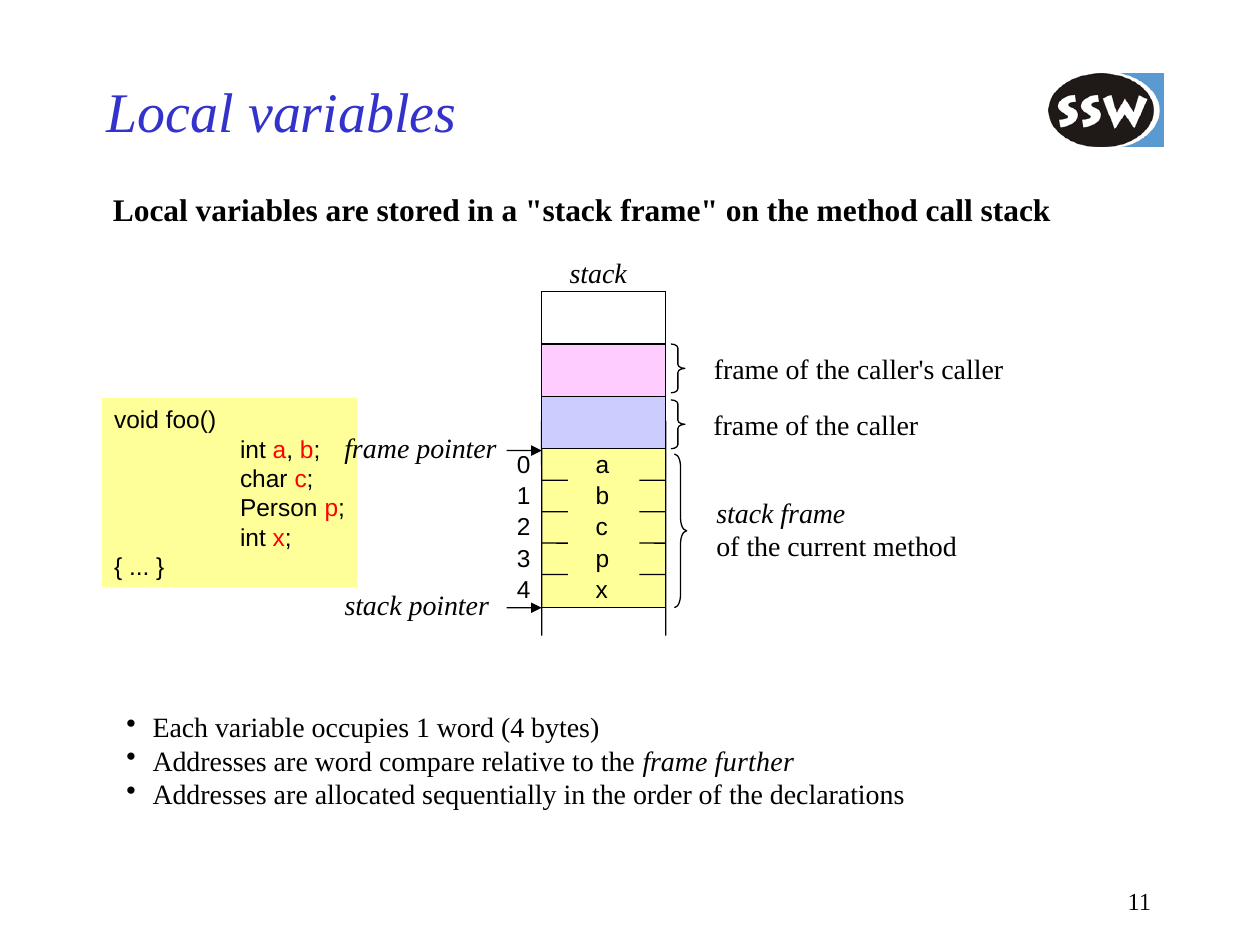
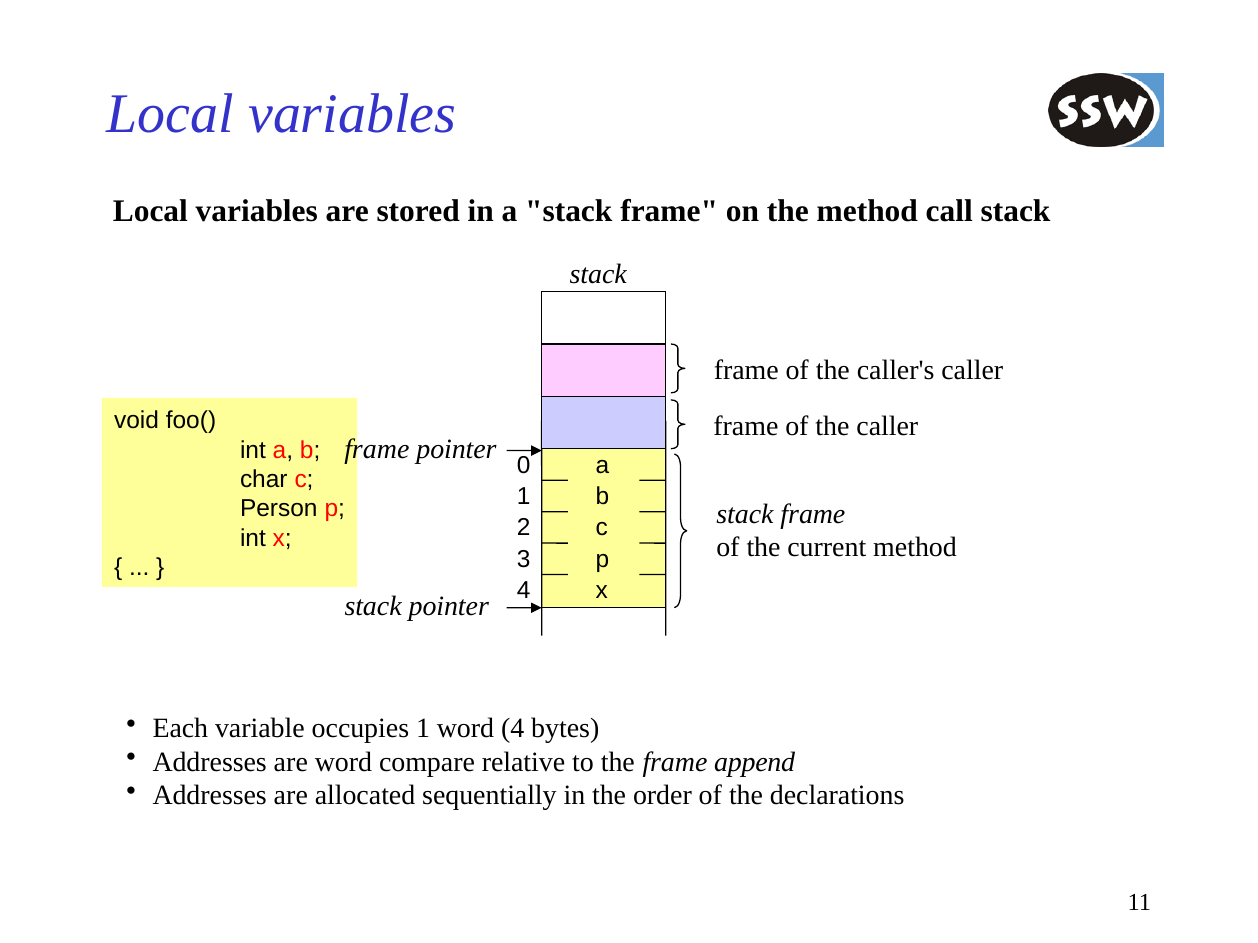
further: further -> append
